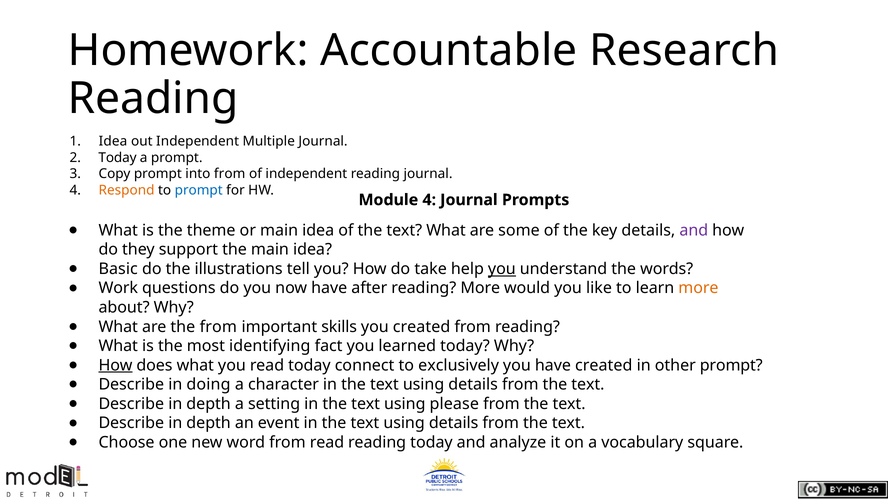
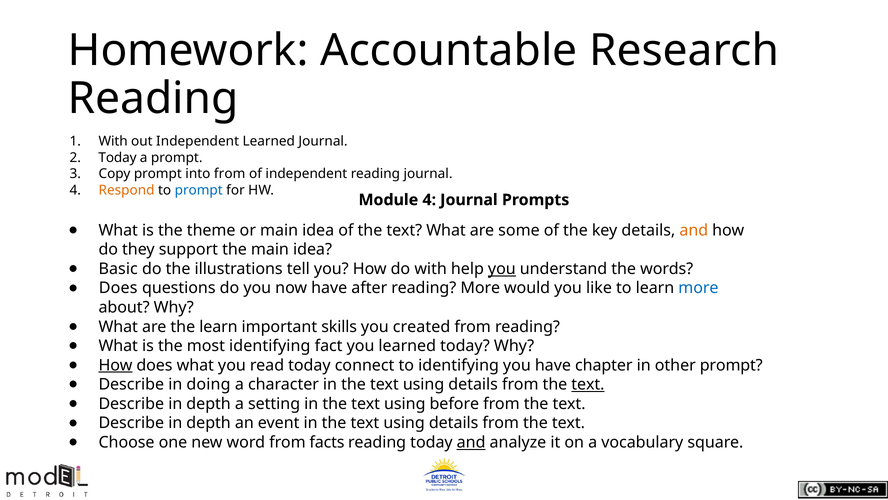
Idea at (113, 141): Idea -> With
Independent Multiple: Multiple -> Learned
and at (694, 230) colour: purple -> orange
do take: take -> with
Work at (118, 288): Work -> Does
more at (698, 288) colour: orange -> blue
the from: from -> learn
to exclusively: exclusively -> identifying
have created: created -> chapter
text at (588, 384) underline: none -> present
please: please -> before
from read: read -> facts
and at (471, 442) underline: none -> present
